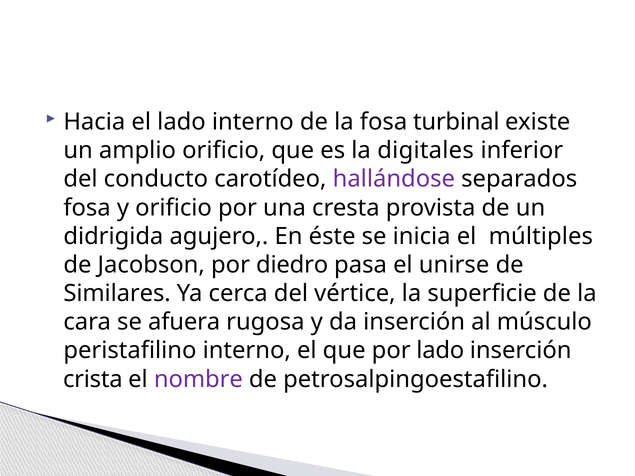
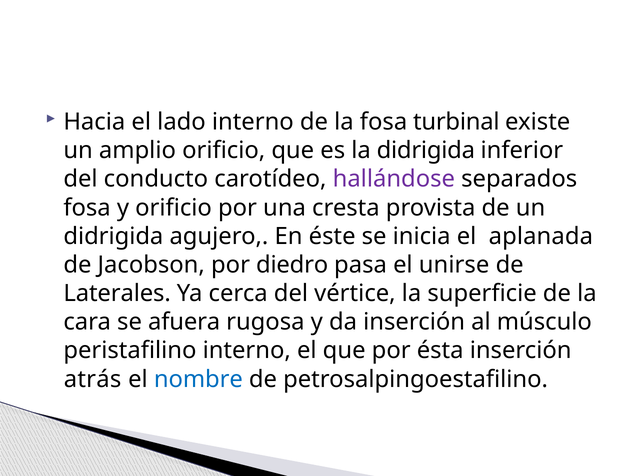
la digitales: digitales -> didrigida
múltiples: múltiples -> aplanada
Similares: Similares -> Laterales
por lado: lado -> ésta
crista: crista -> atrás
nombre colour: purple -> blue
